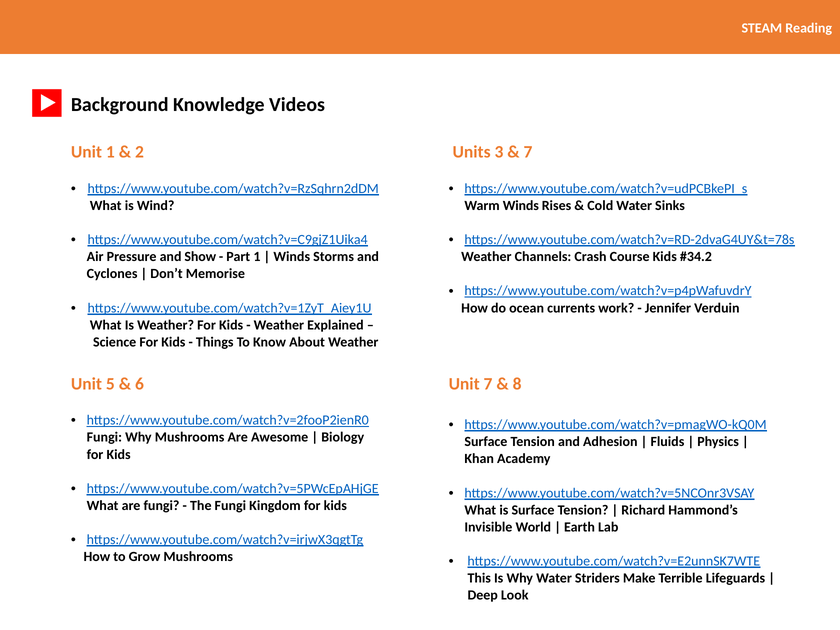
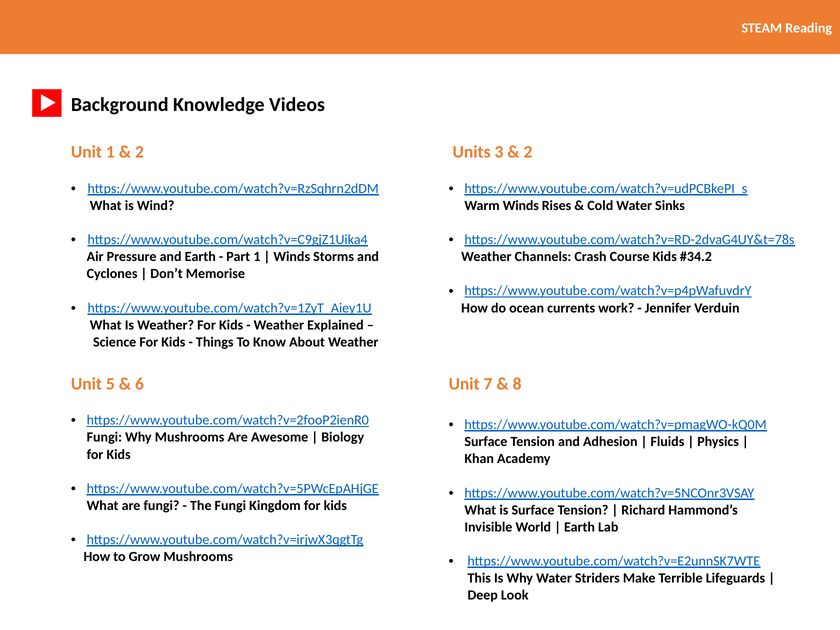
7 at (528, 152): 7 -> 2
and Show: Show -> Earth
